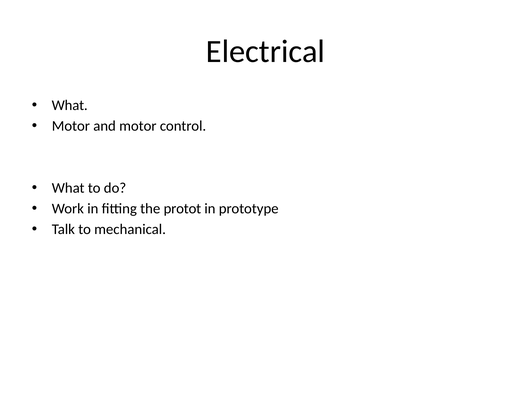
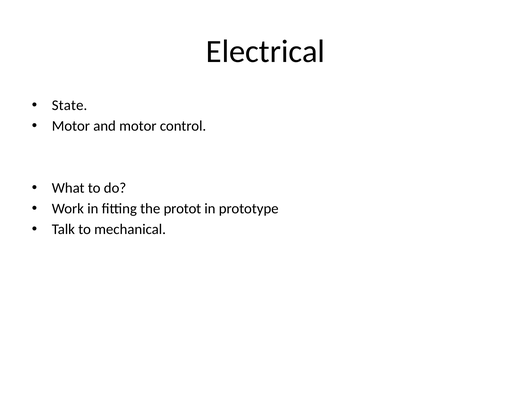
What at (70, 105): What -> State
